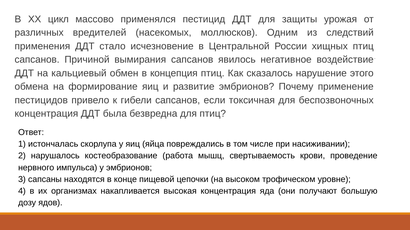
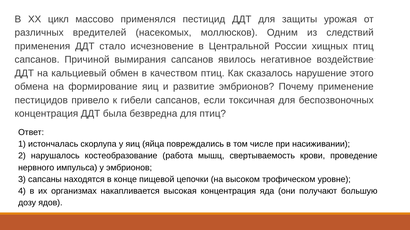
концепция: концепция -> качеством
